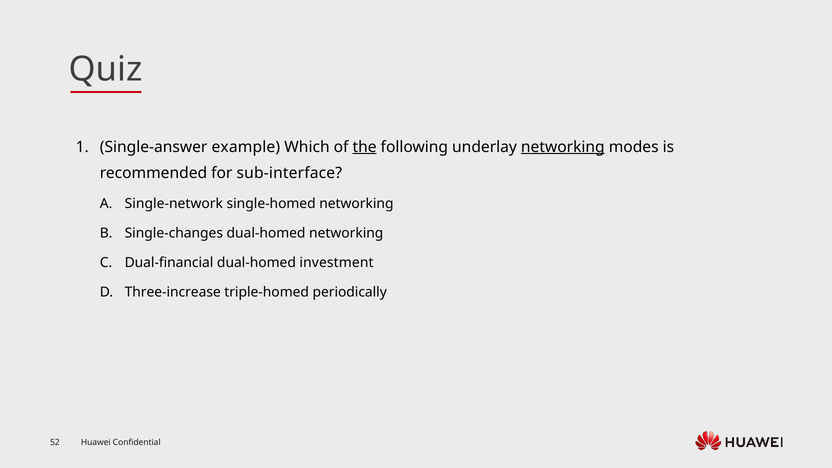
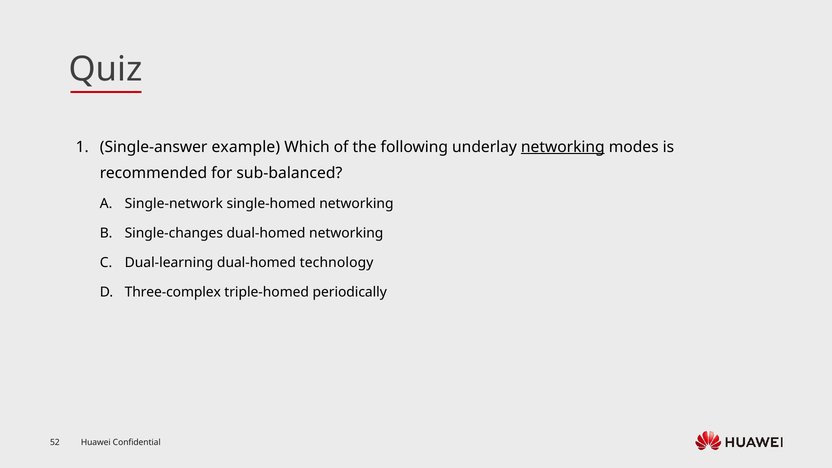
the underline: present -> none
sub-interface: sub-interface -> sub-balanced
Dual-financial: Dual-financial -> Dual-learning
investment: investment -> technology
Three-increase: Three-increase -> Three-complex
